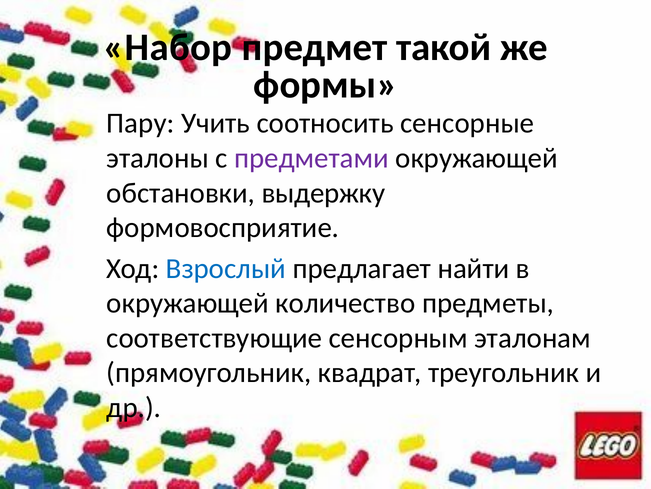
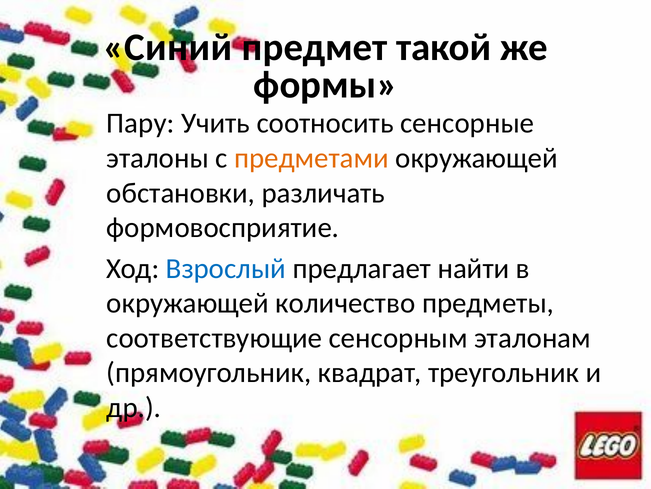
Набор: Набор -> Синий
предметами colour: purple -> orange
выдержку: выдержку -> различать
